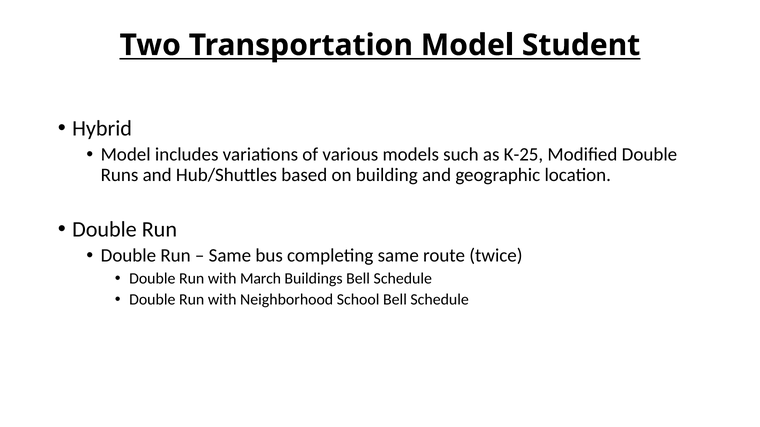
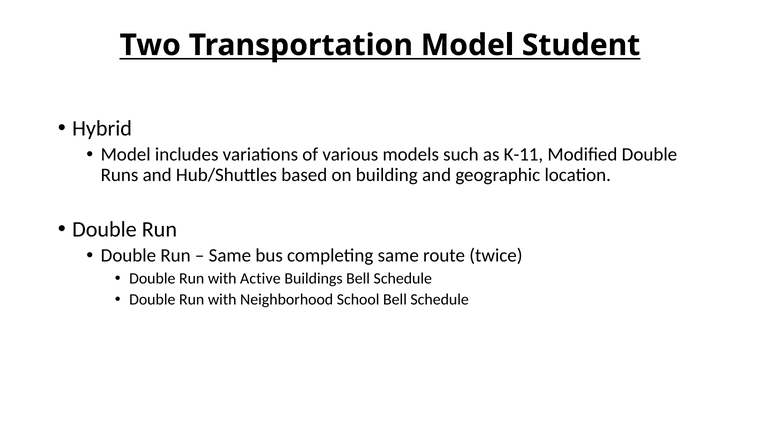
K-25: K-25 -> K-11
March: March -> Active
